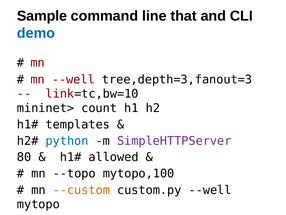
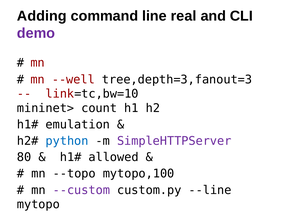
Sample: Sample -> Adding
that: that -> real
demo colour: blue -> purple
templates: templates -> emulation
--custom colour: orange -> purple
custom.py --well: --well -> --line
